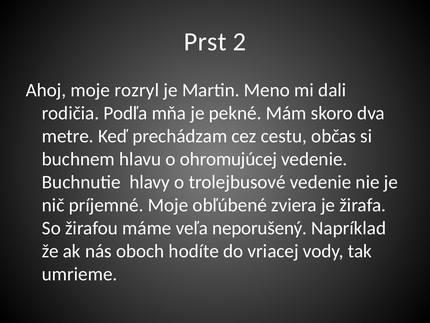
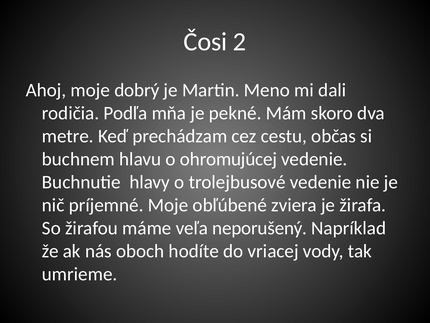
Prst: Prst -> Čosi
rozryl: rozryl -> dobrý
